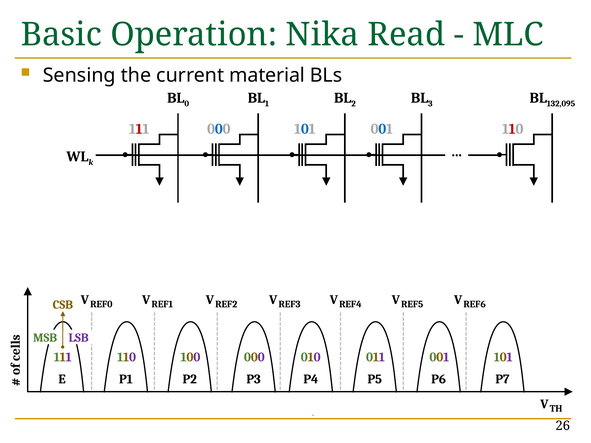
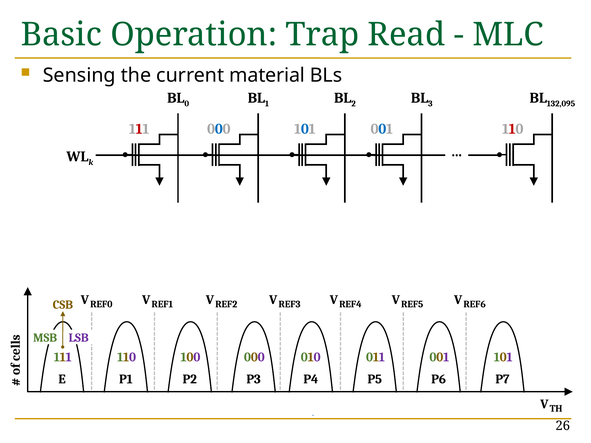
Nika: Nika -> Trap
